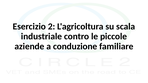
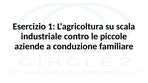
2: 2 -> 1
